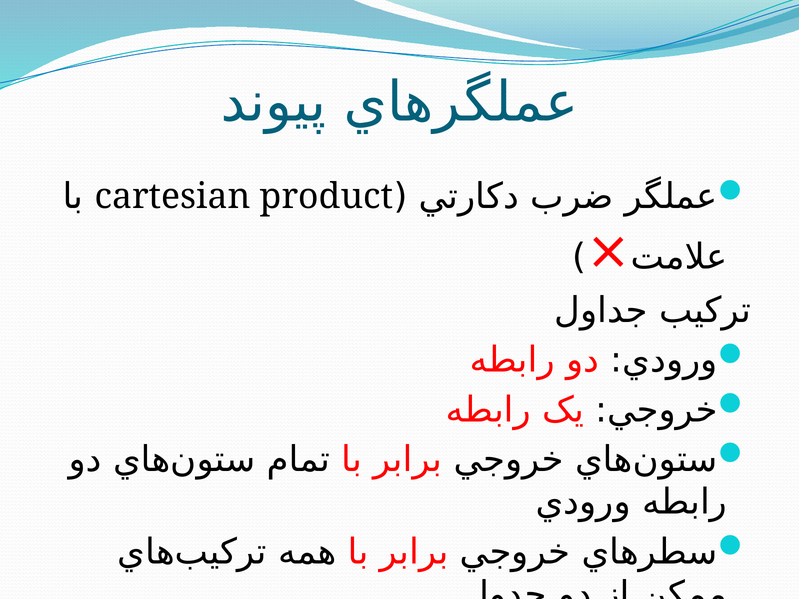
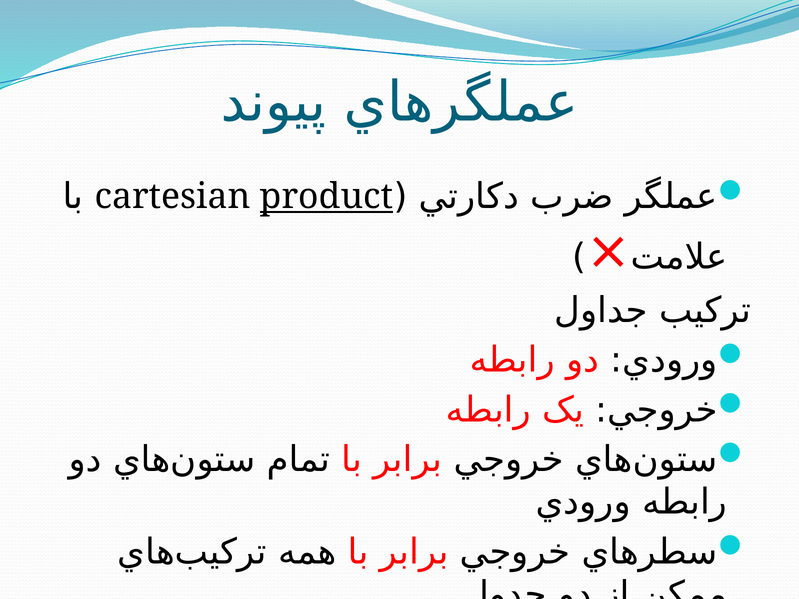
product underline: none -> present
